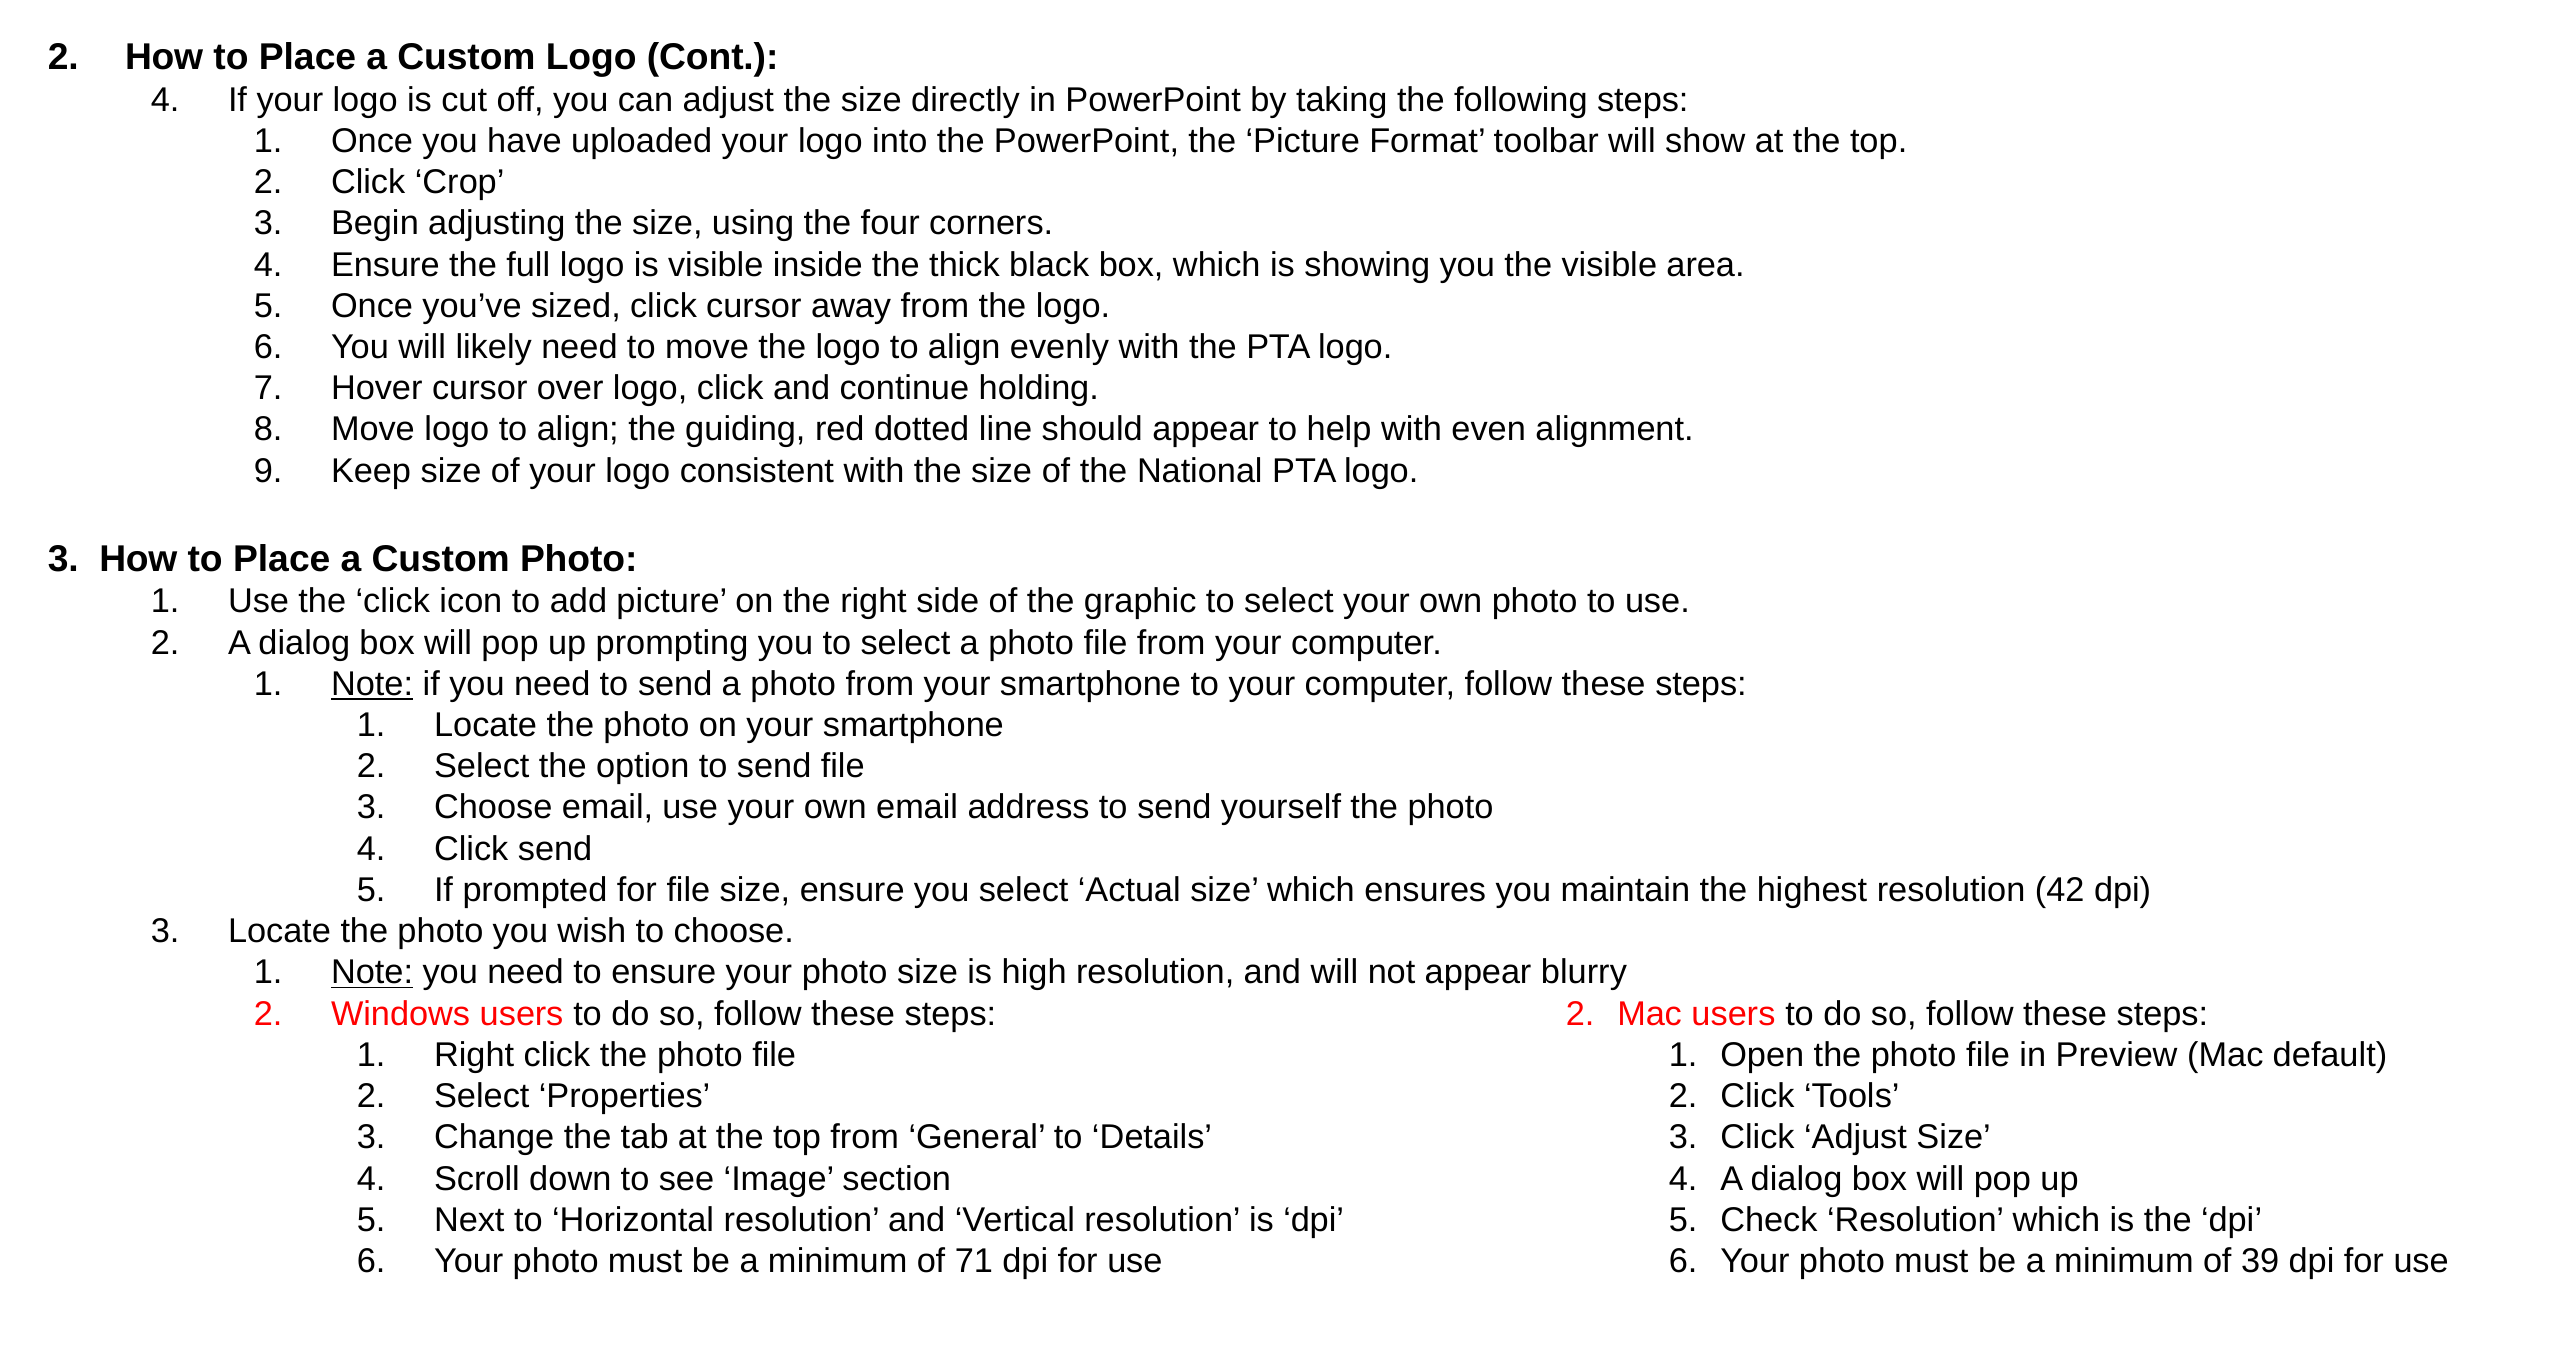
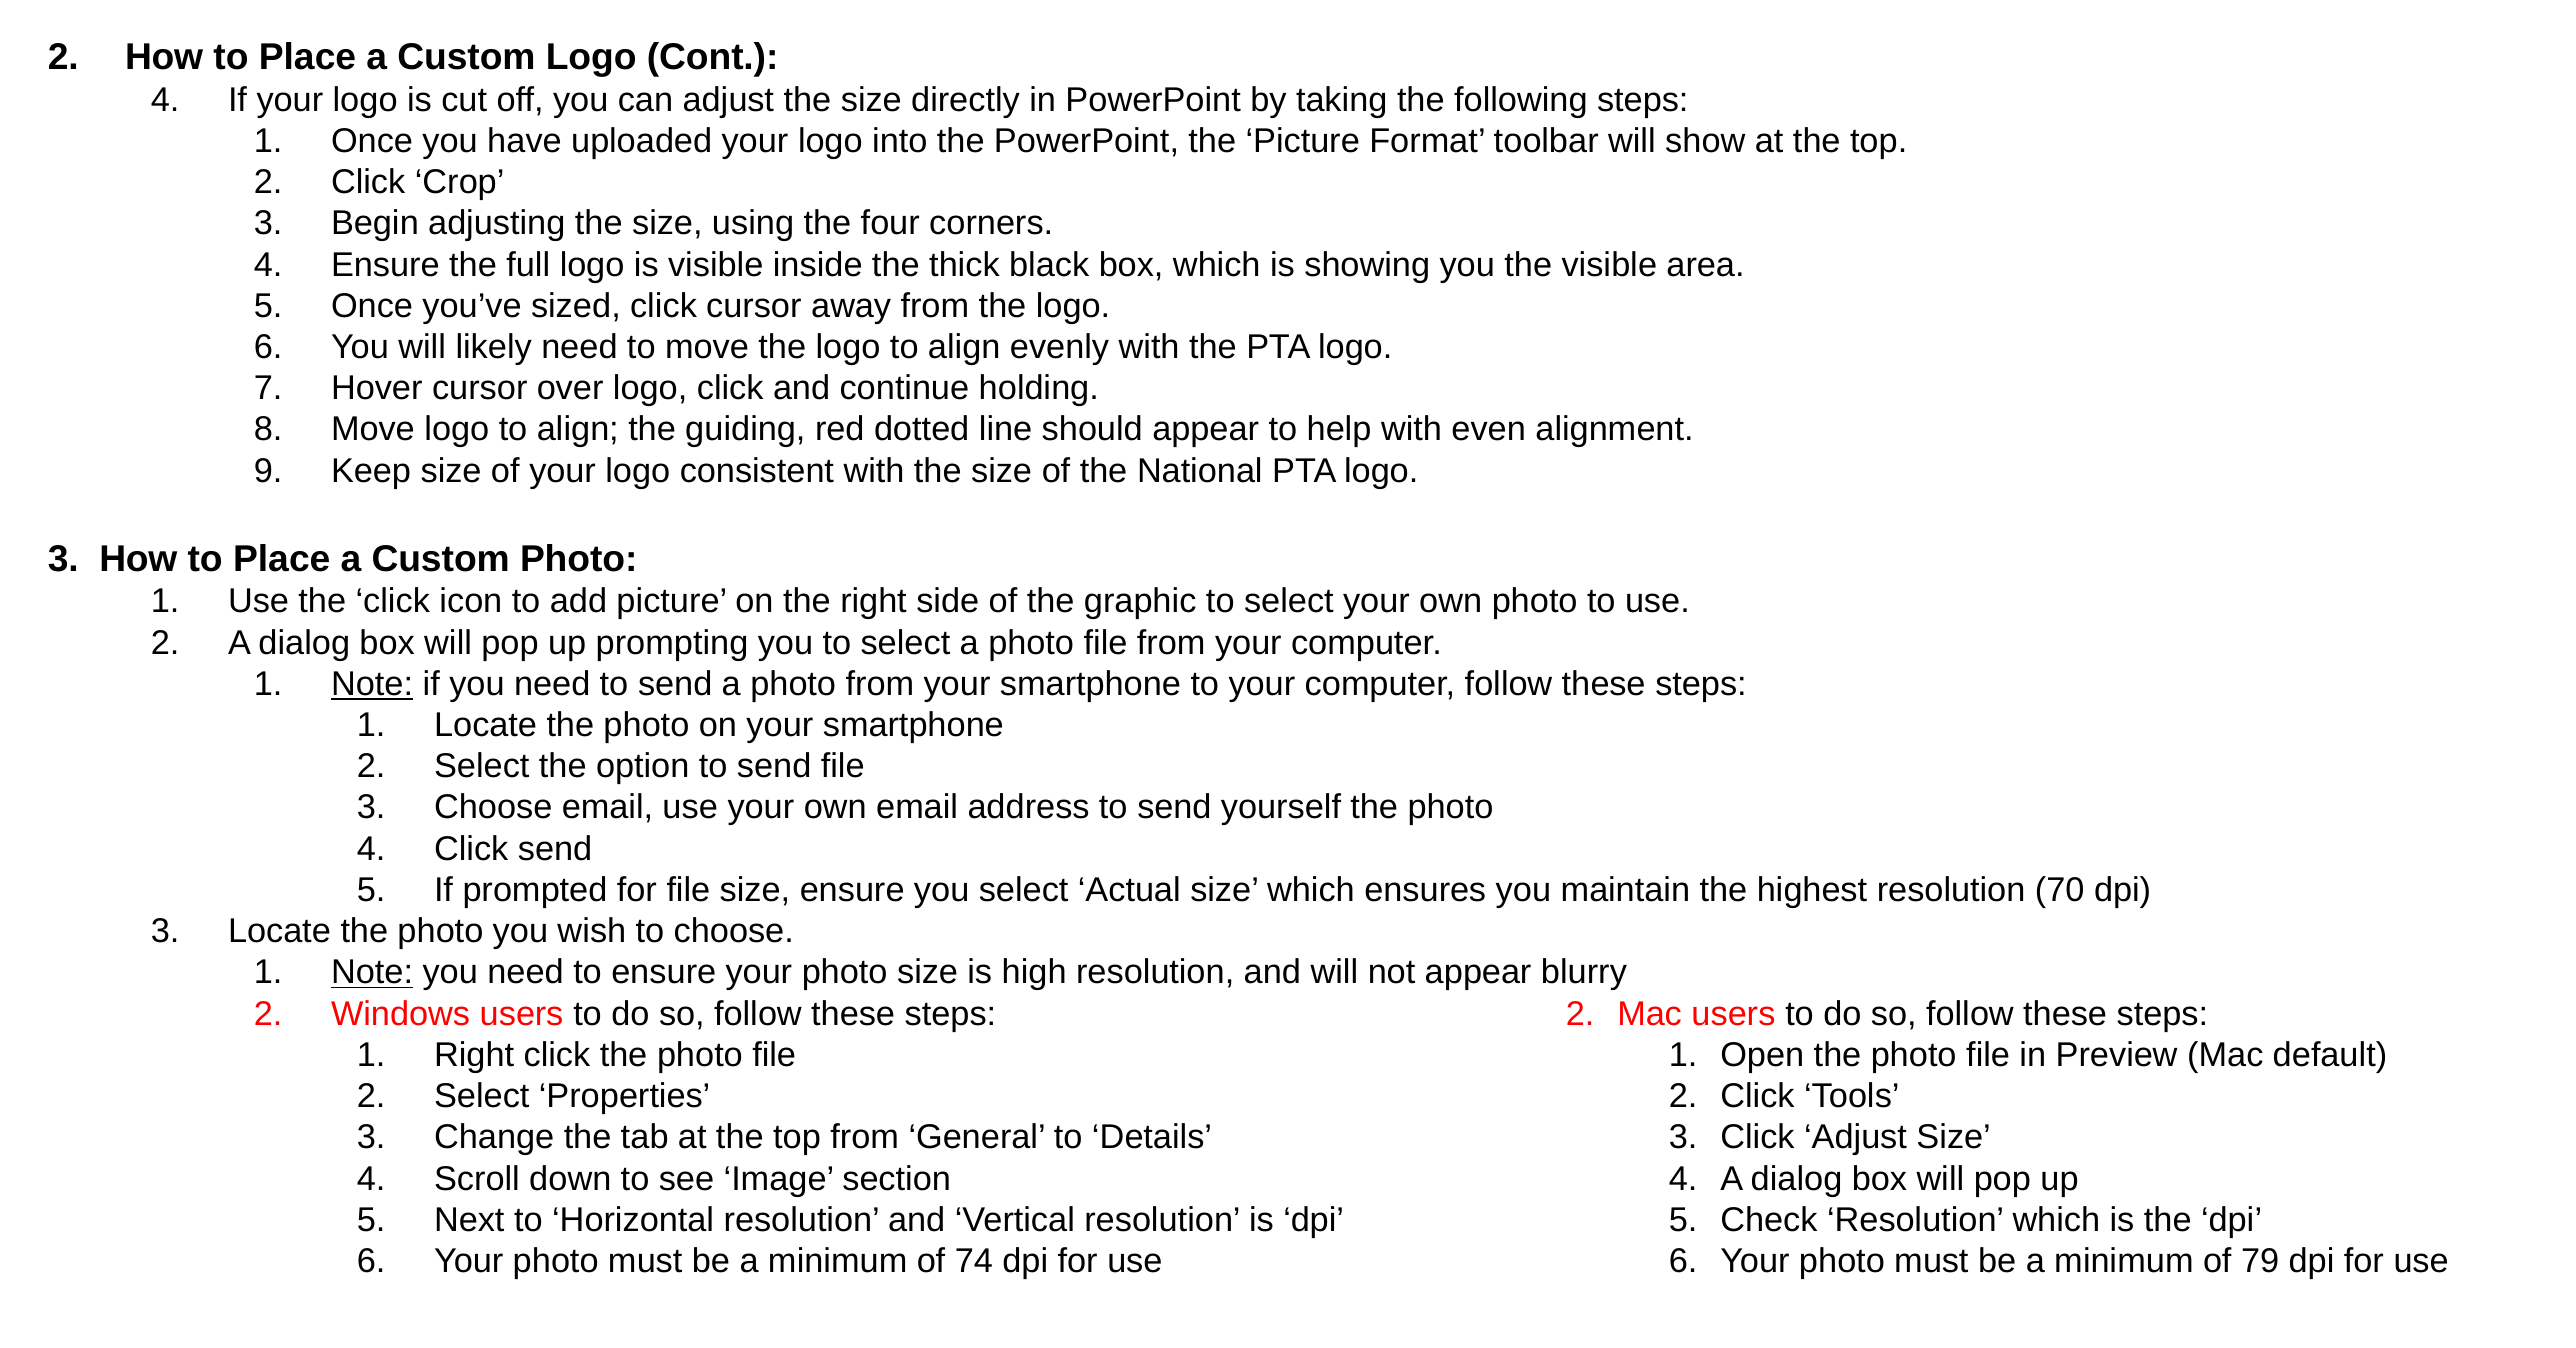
42: 42 -> 70
71: 71 -> 74
39: 39 -> 79
